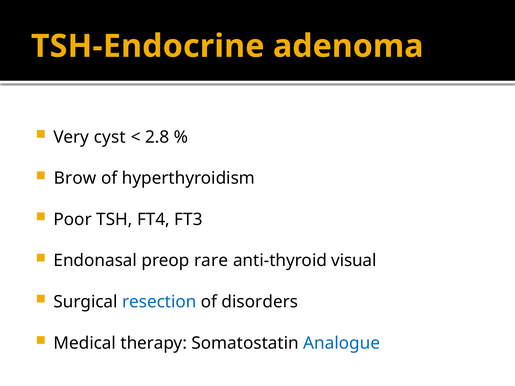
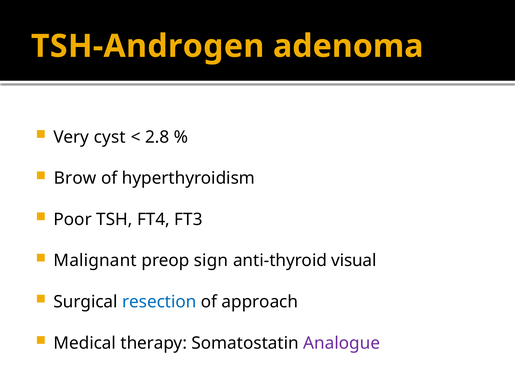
TSH-Endocrine: TSH-Endocrine -> TSH-Androgen
Endonasal: Endonasal -> Malignant
rare: rare -> sign
disorders: disorders -> approach
Analogue colour: blue -> purple
